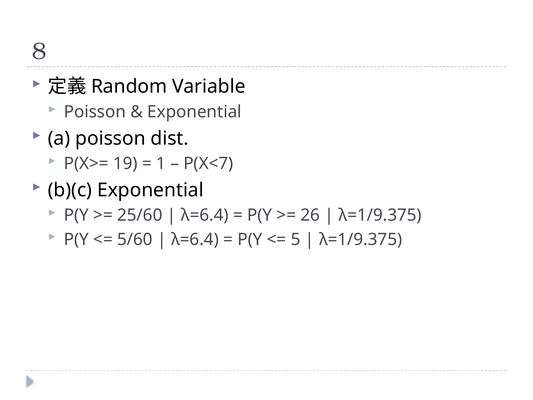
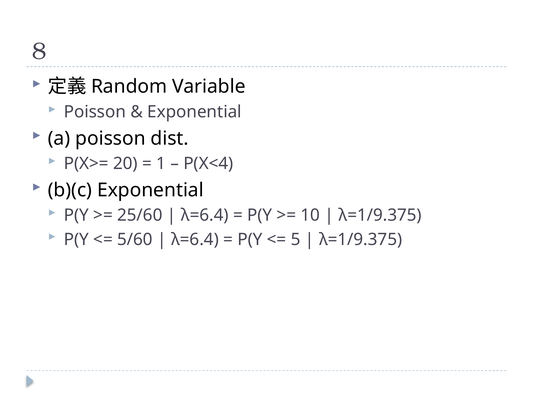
19: 19 -> 20
P(X<7: P(X<7 -> P(X<4
26: 26 -> 10
